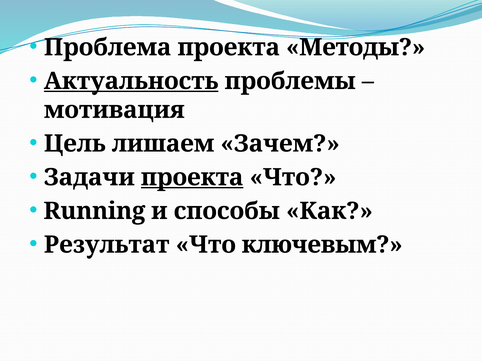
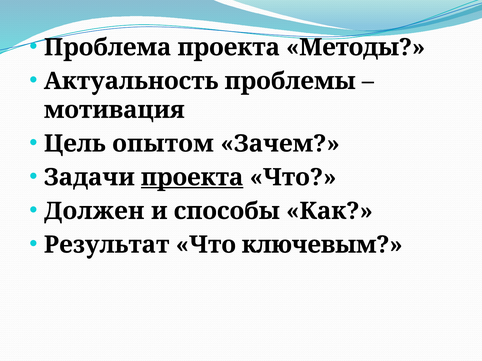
Актуальность underline: present -> none
лишаем: лишаем -> опытом
Running: Running -> Должен
